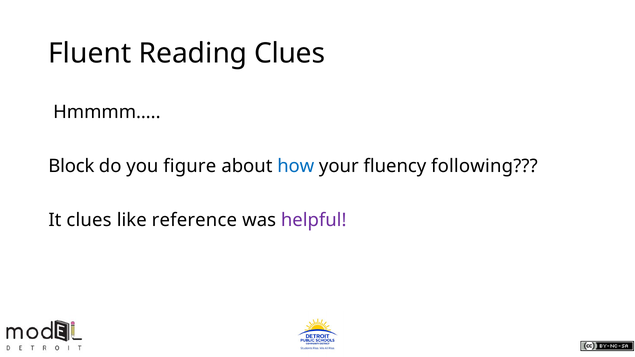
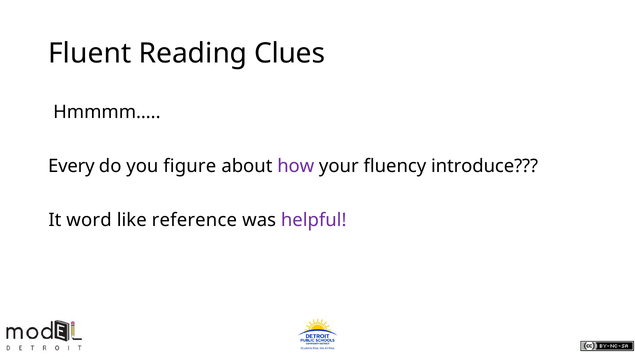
Block: Block -> Every
how colour: blue -> purple
following: following -> introduce
It clues: clues -> word
